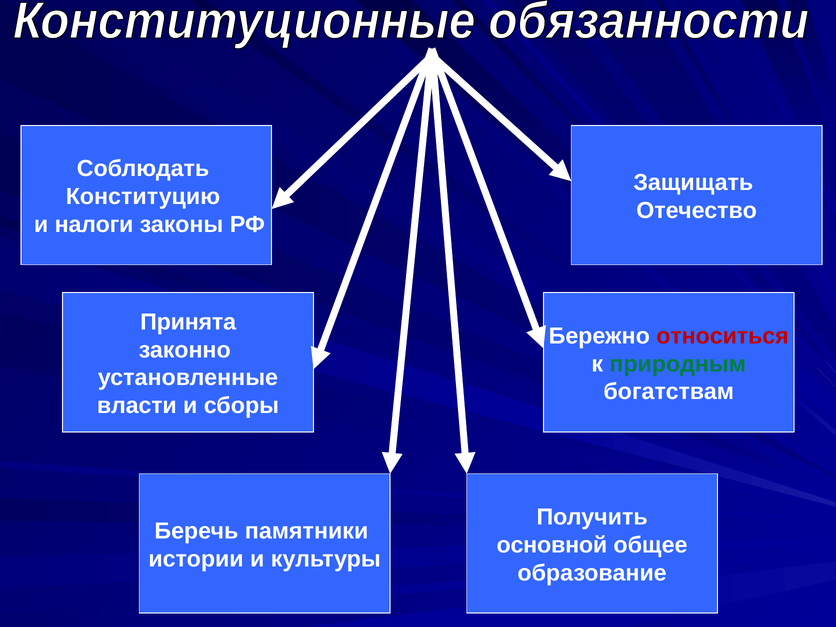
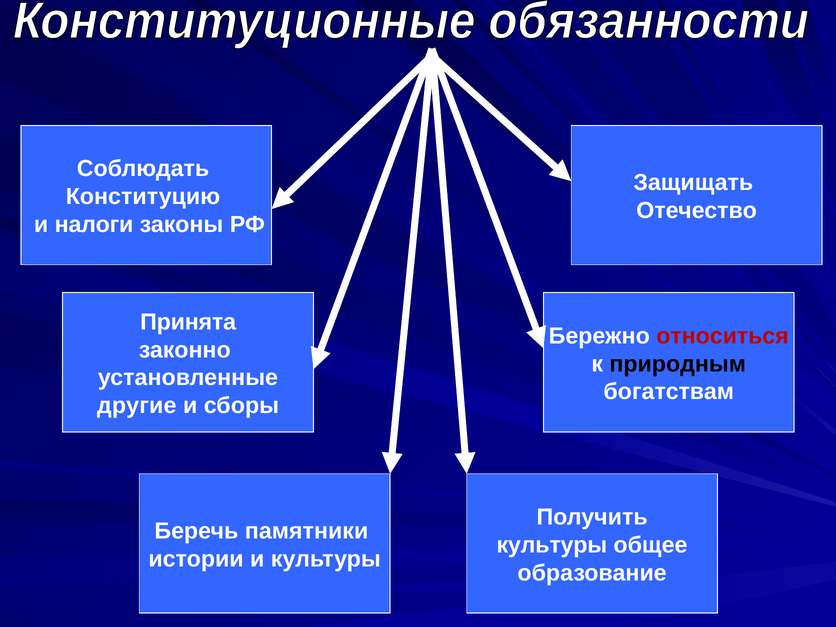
природным colour: green -> black
власти: власти -> другие
основной at (552, 545): основной -> культуры
